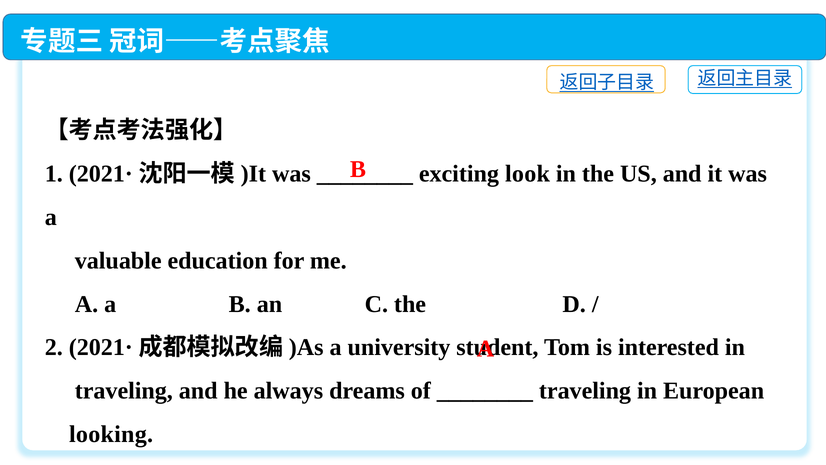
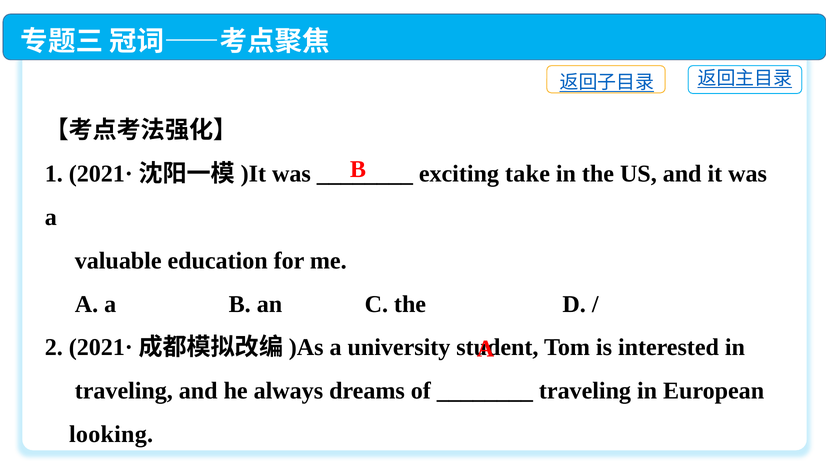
look: look -> take
